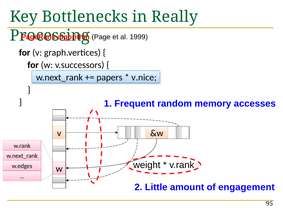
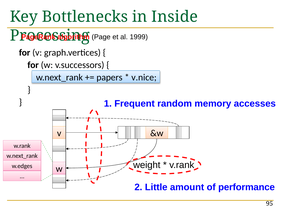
Really: Really -> Inside
engagement: engagement -> performance
